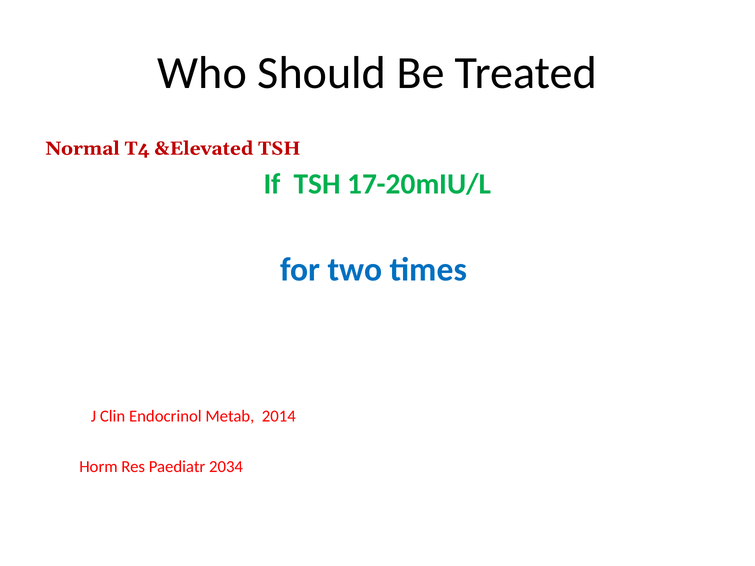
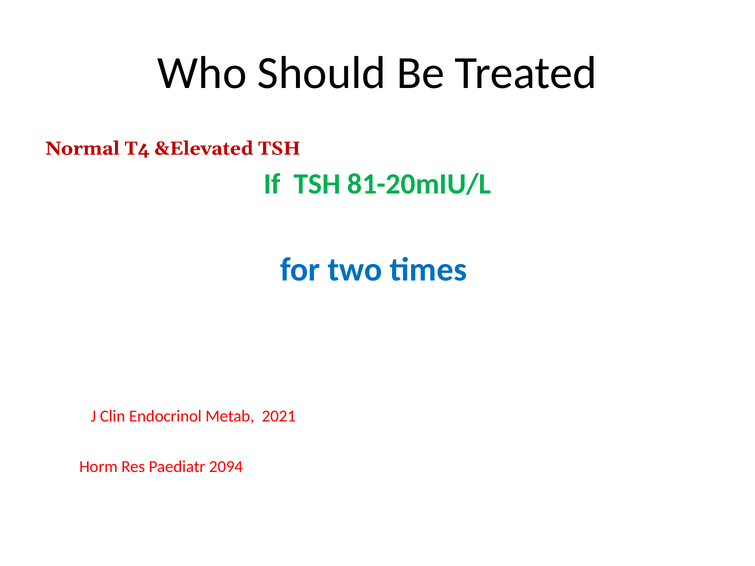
17-20mIU/L: 17-20mIU/L -> 81-20mIU/L
2014: 2014 -> 2021
2034: 2034 -> 2094
